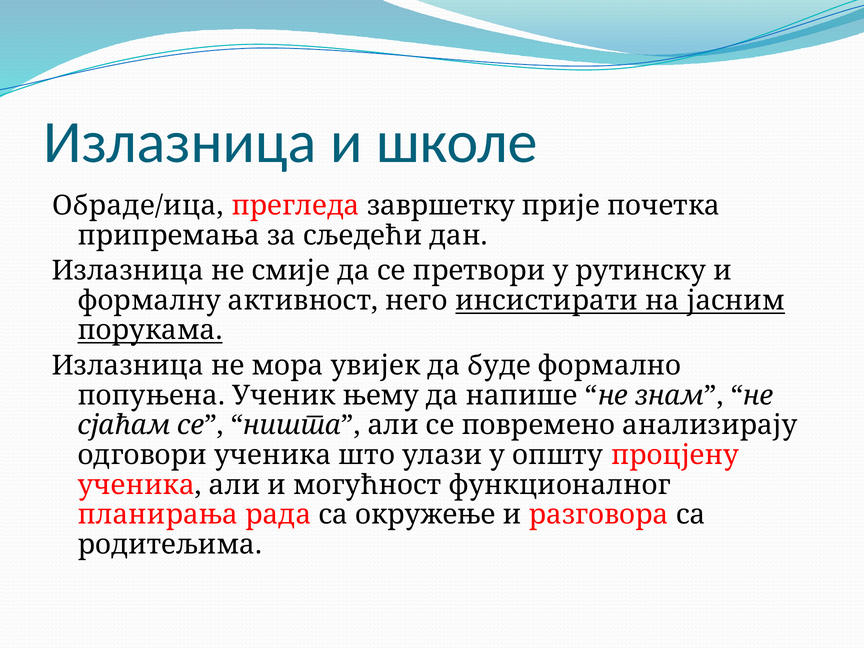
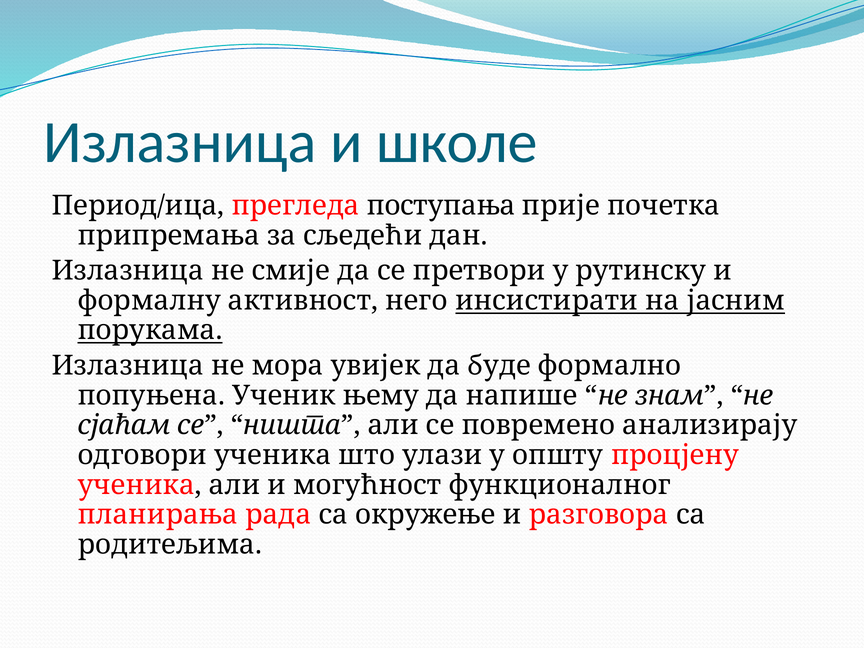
Обраде/ица: Обраде/ица -> Период/ица
завршетку: завршетку -> поступања
